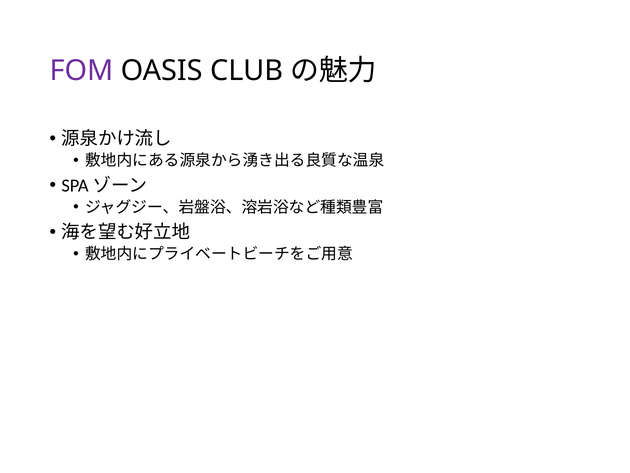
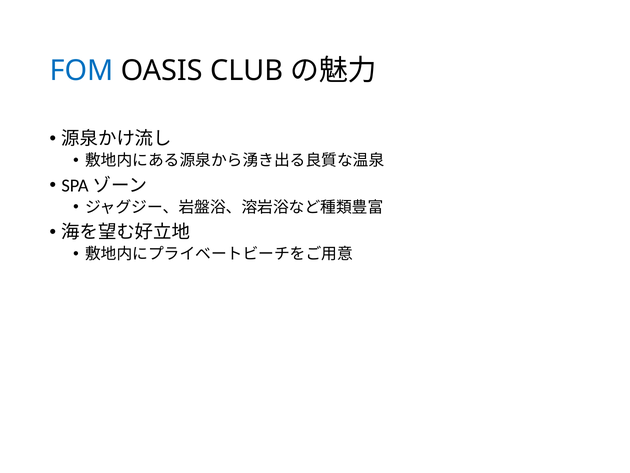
FOM colour: purple -> blue
